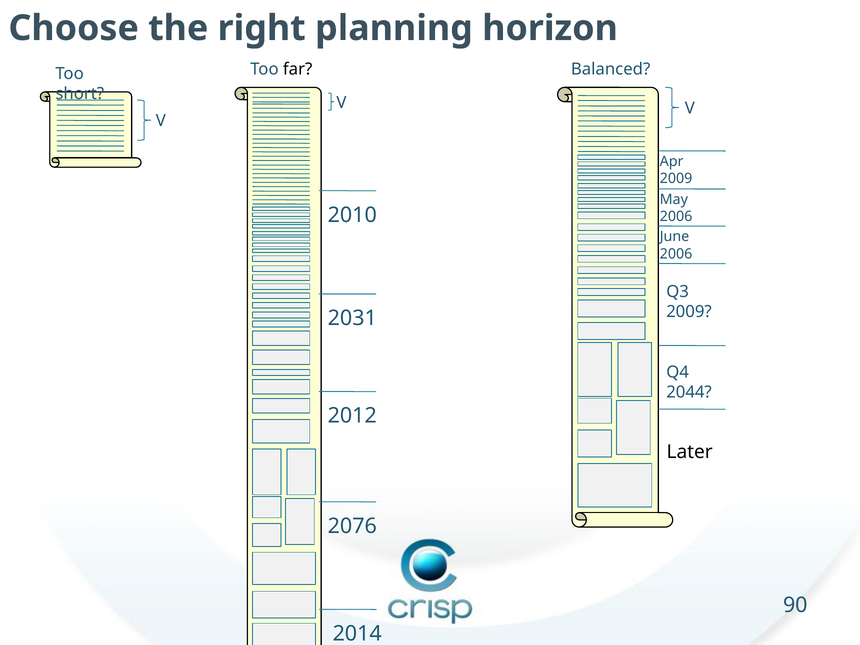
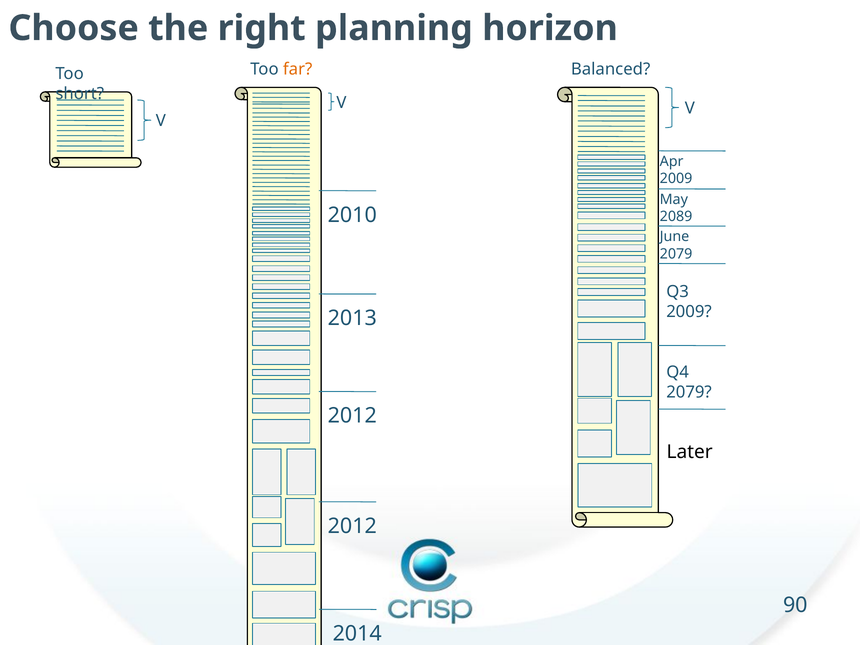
far colour: black -> orange
2006 at (676, 217): 2006 -> 2089
2006 at (676, 254): 2006 -> 2079
2031: 2031 -> 2013
2044 at (689, 392): 2044 -> 2079
2076 at (352, 526): 2076 -> 2012
